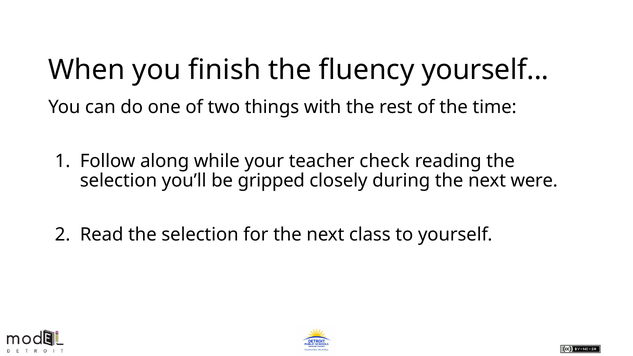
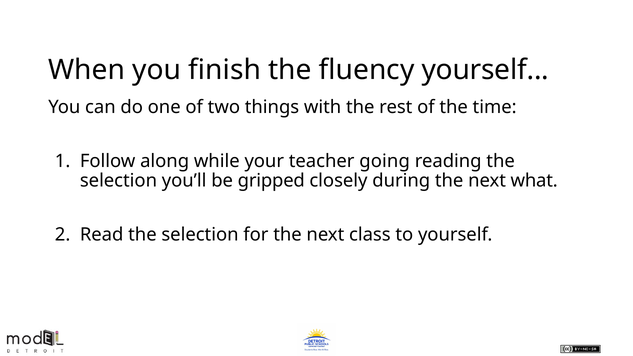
check: check -> going
were: were -> what
